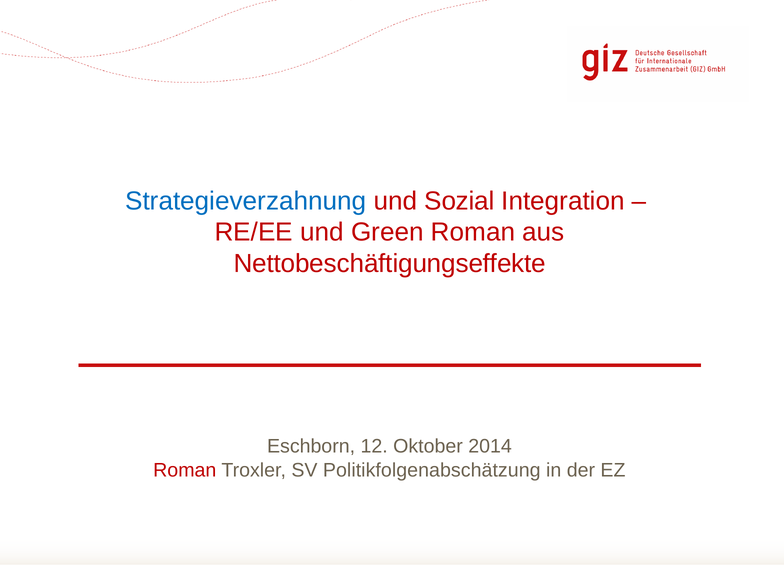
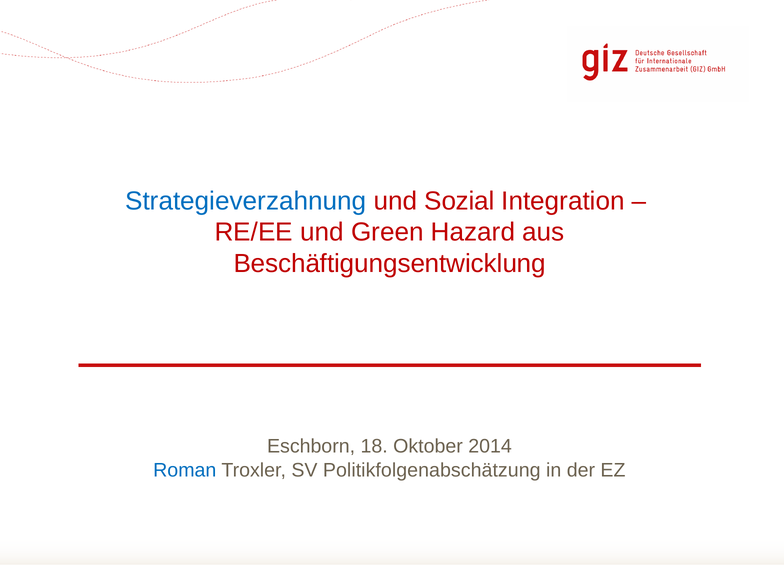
Green Roman: Roman -> Hazard
Nettobeschäftigungseffekte: Nettobeschäftigungseffekte -> Beschäftigungsentwicklung
12: 12 -> 18
Roman at (185, 470) colour: red -> blue
